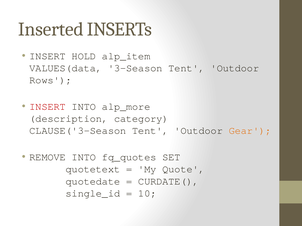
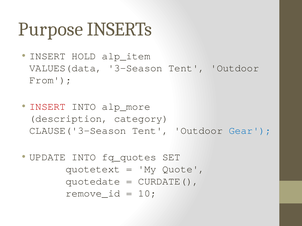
Inserted: Inserted -> Purpose
Rows: Rows -> From
Gear colour: orange -> blue
REMOVE: REMOVE -> UPDATE
single_id: single_id -> remove_id
